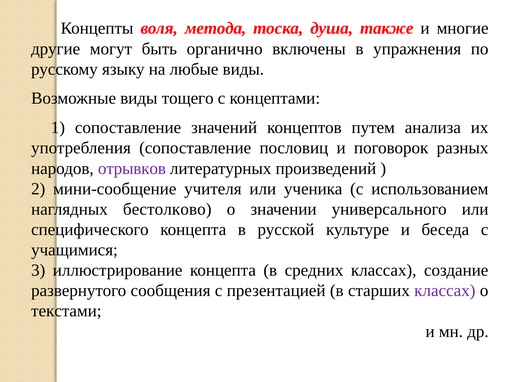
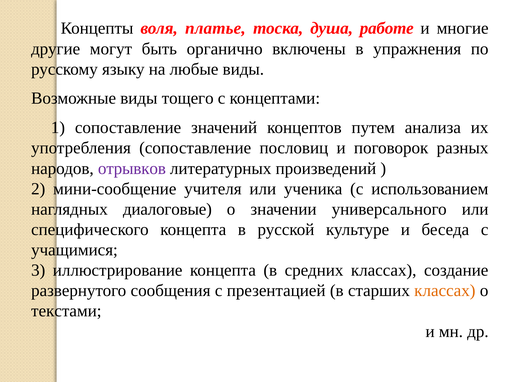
метода: метода -> платье
также: также -> работе
бестолково: бестолково -> диалоговые
классах at (445, 291) colour: purple -> orange
